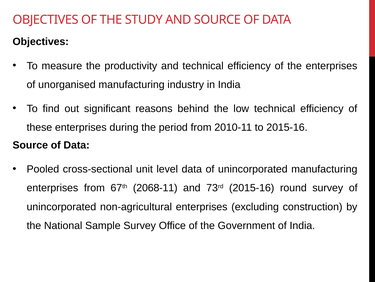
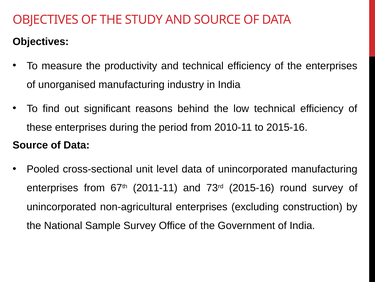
2068-11: 2068-11 -> 2011-11
